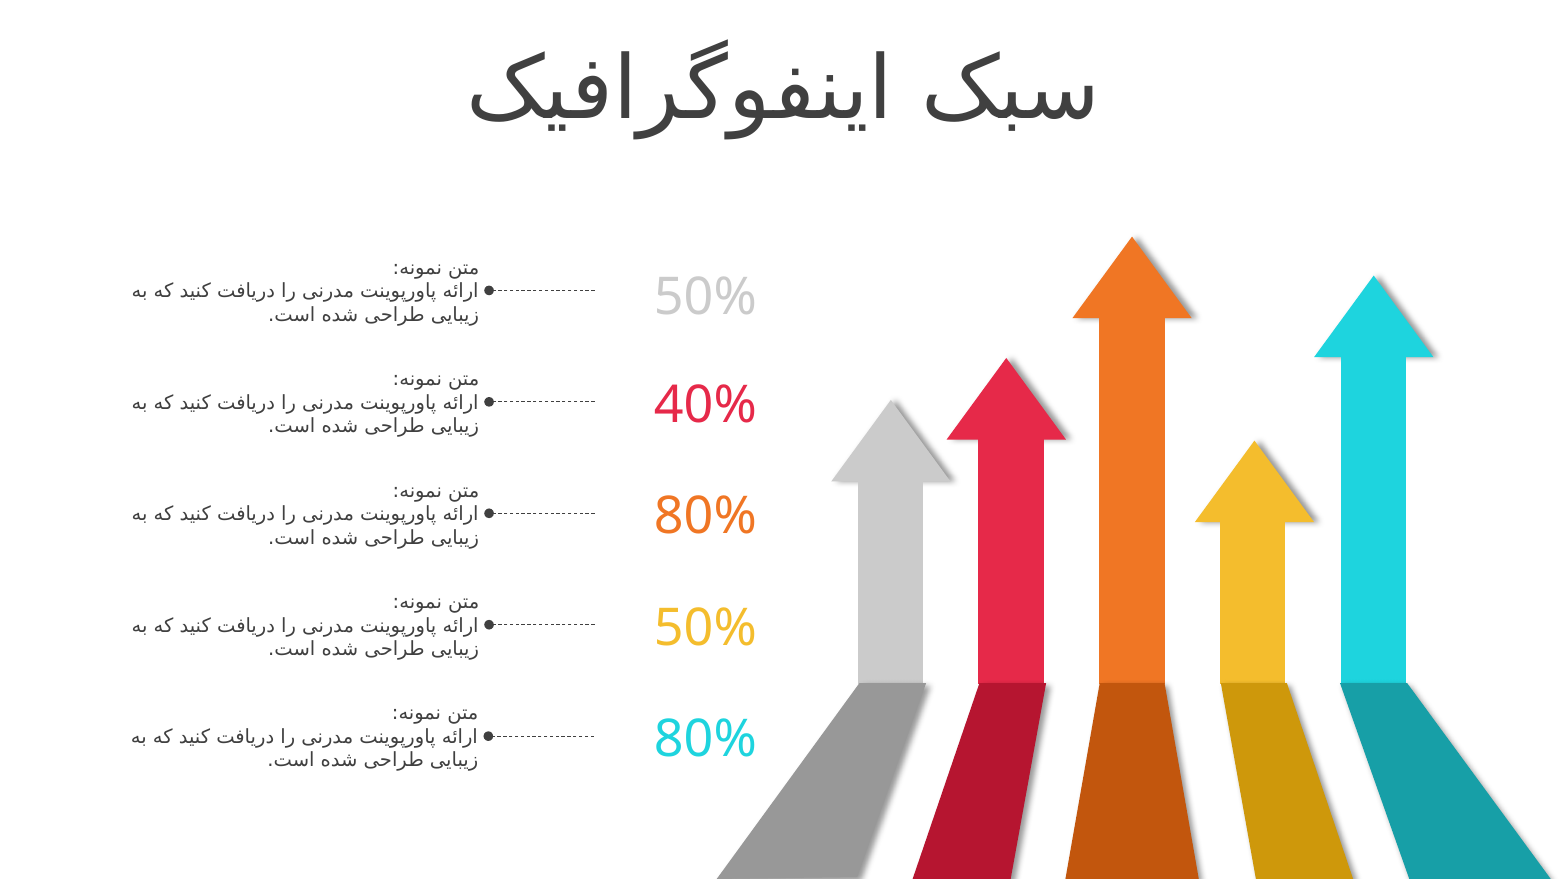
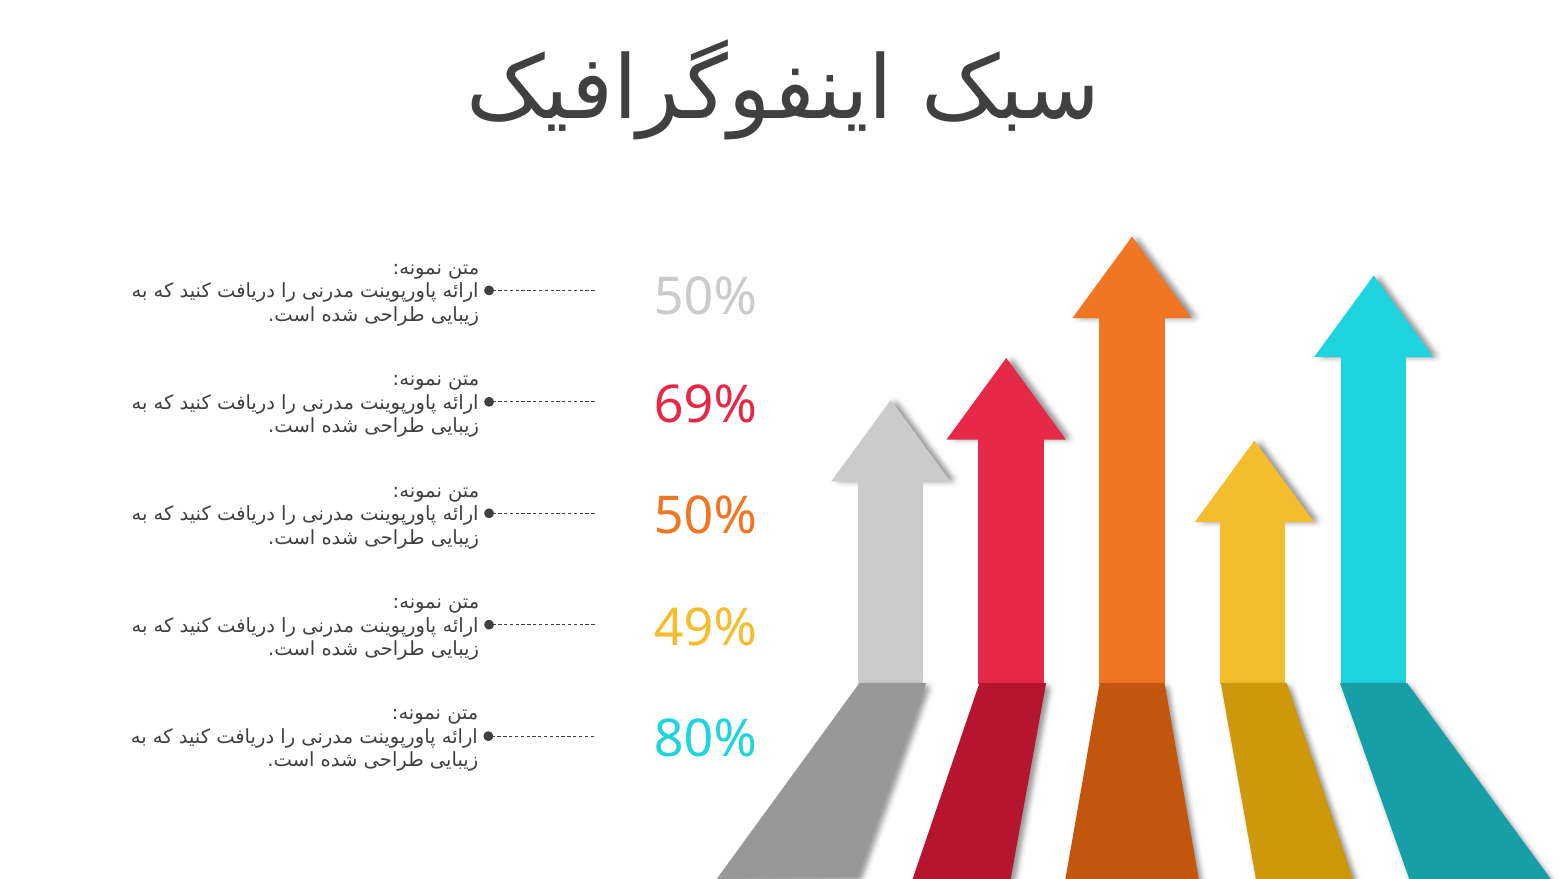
40%: 40% -> 69%
80% at (705, 517): 80% -> 50%
50% at (705, 628): 50% -> 49%
